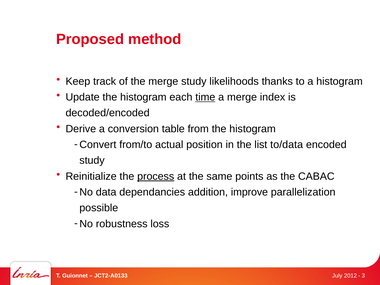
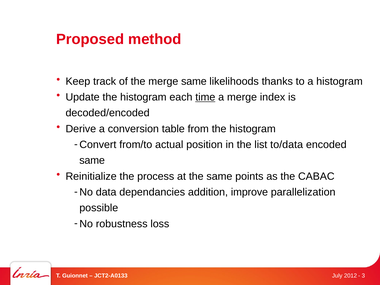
merge study: study -> same
study at (92, 160): study -> same
process underline: present -> none
